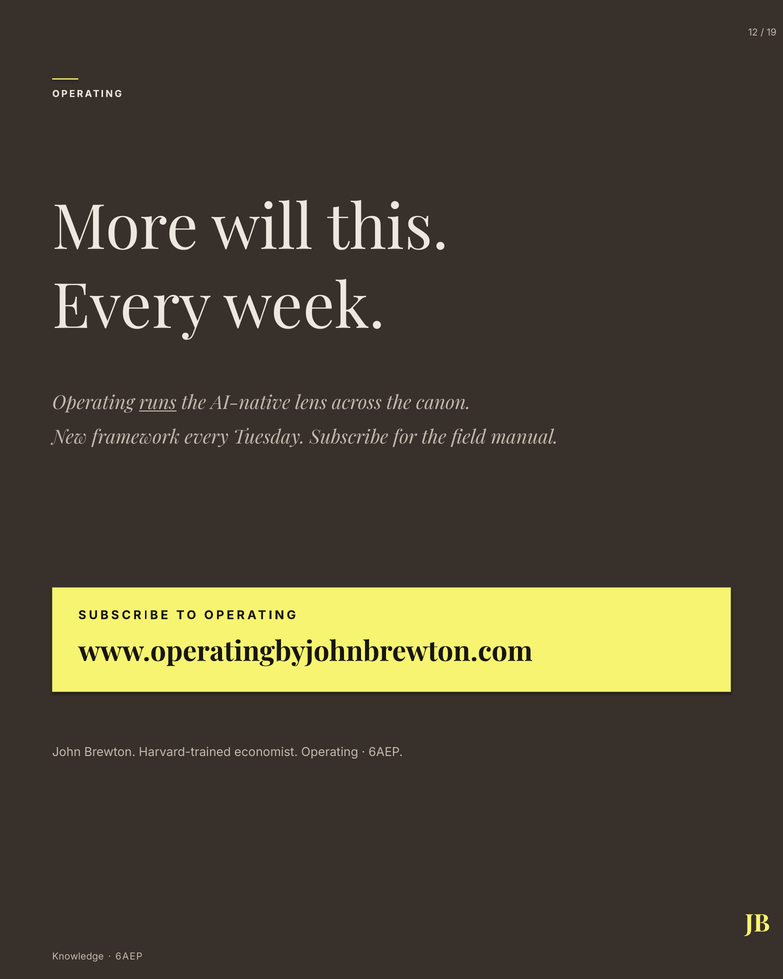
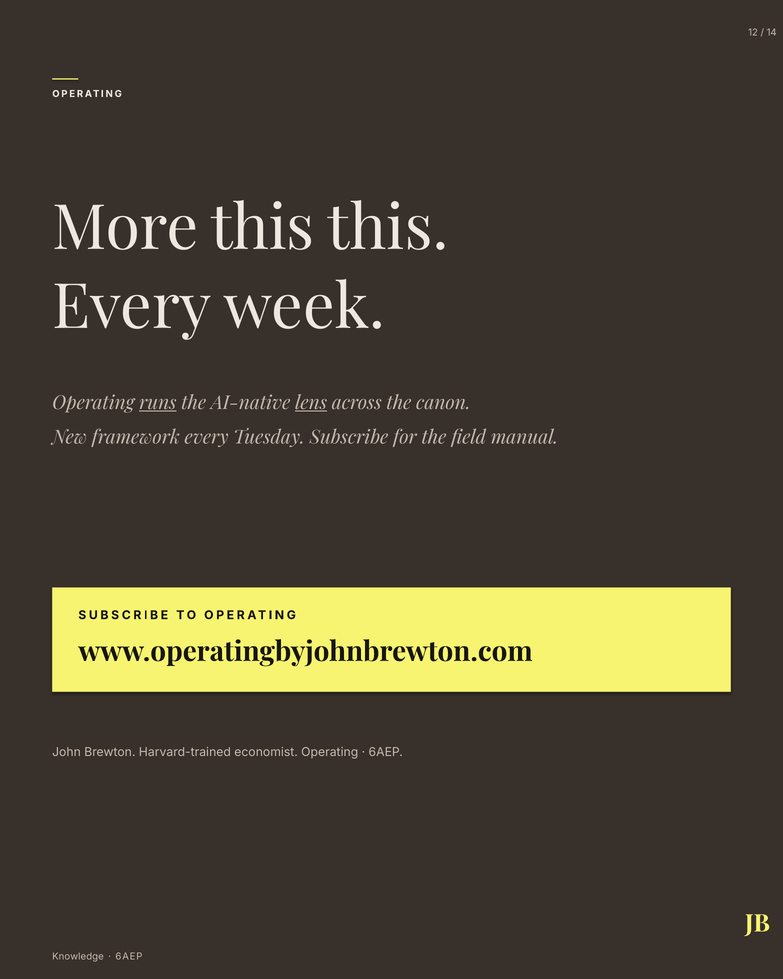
19: 19 -> 14
More will: will -> this
lens underline: none -> present
